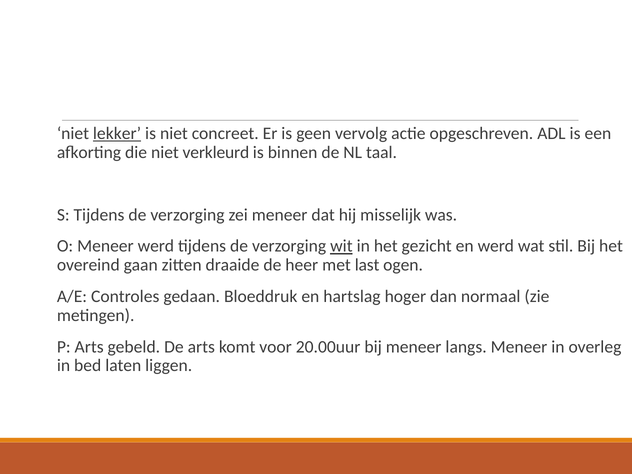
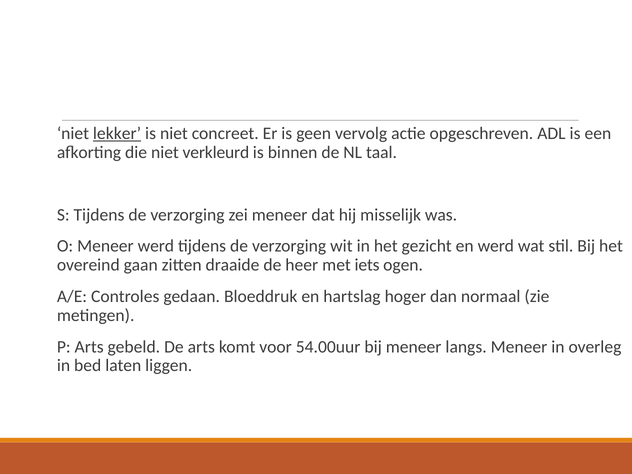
wit underline: present -> none
last: last -> iets
20.00uur: 20.00uur -> 54.00uur
